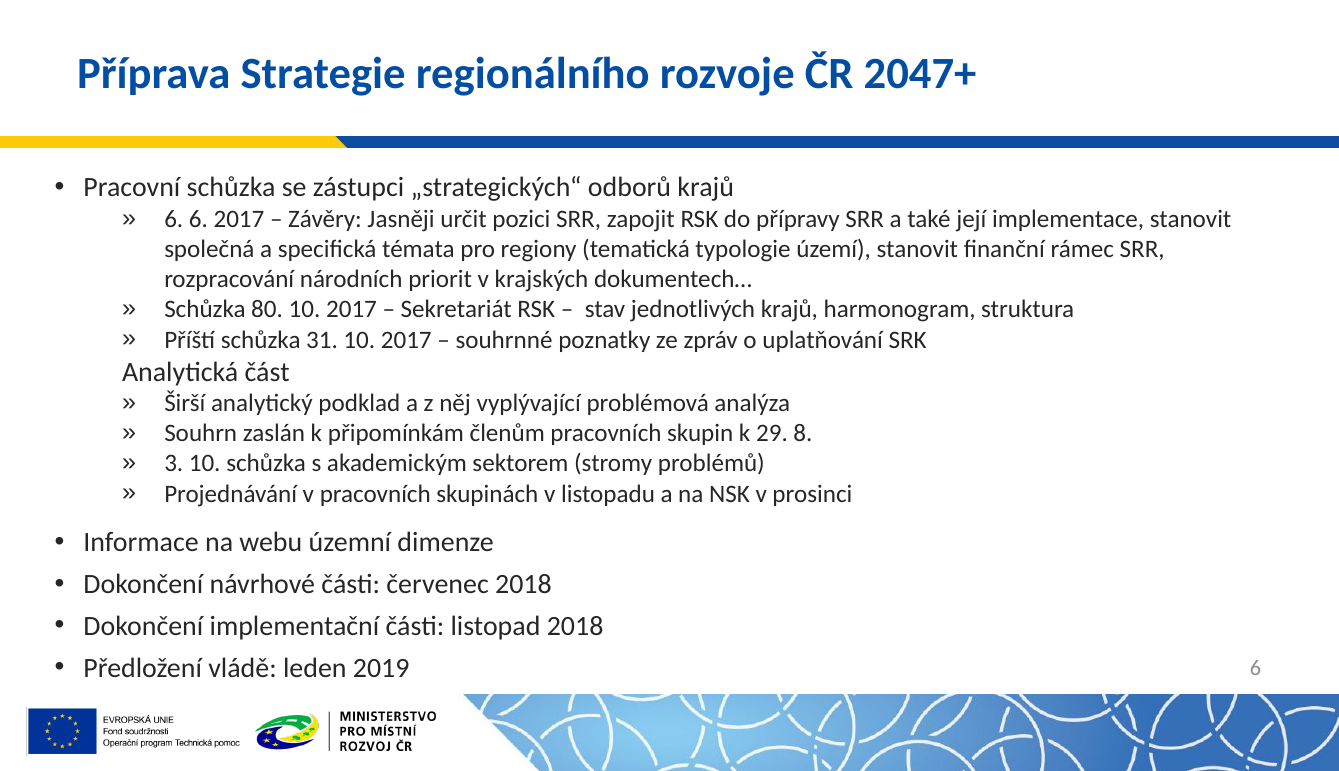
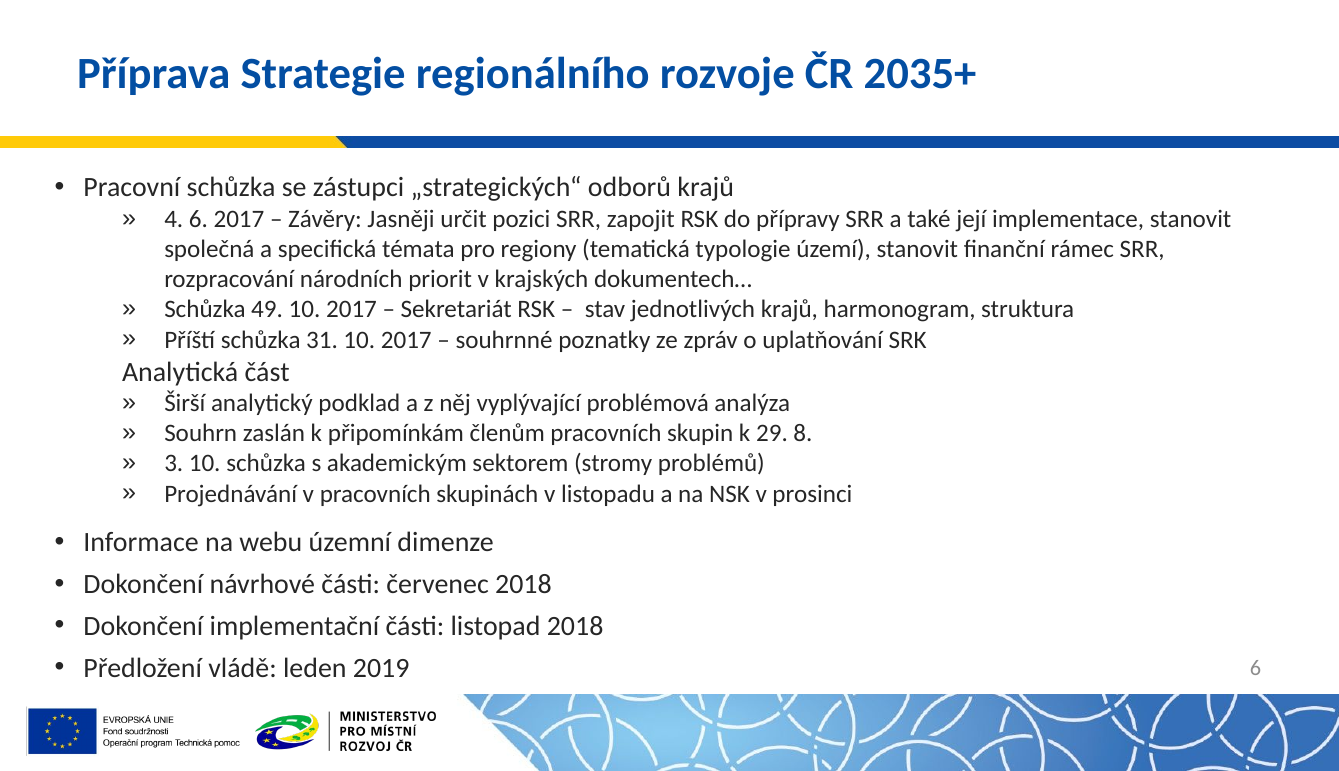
2047+: 2047+ -> 2035+
6 at (174, 219): 6 -> 4
80: 80 -> 49
